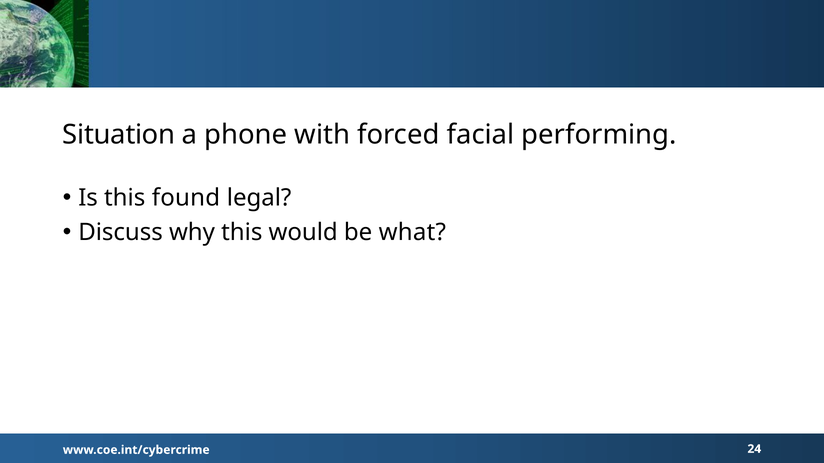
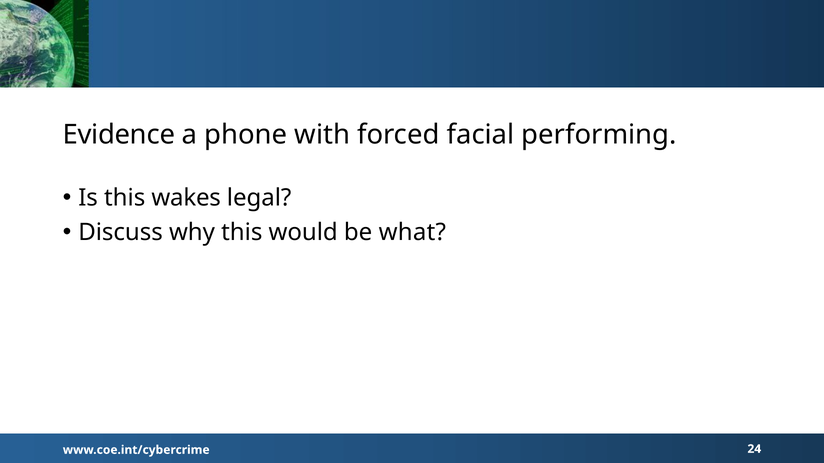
Situation: Situation -> Evidence
found: found -> wakes
